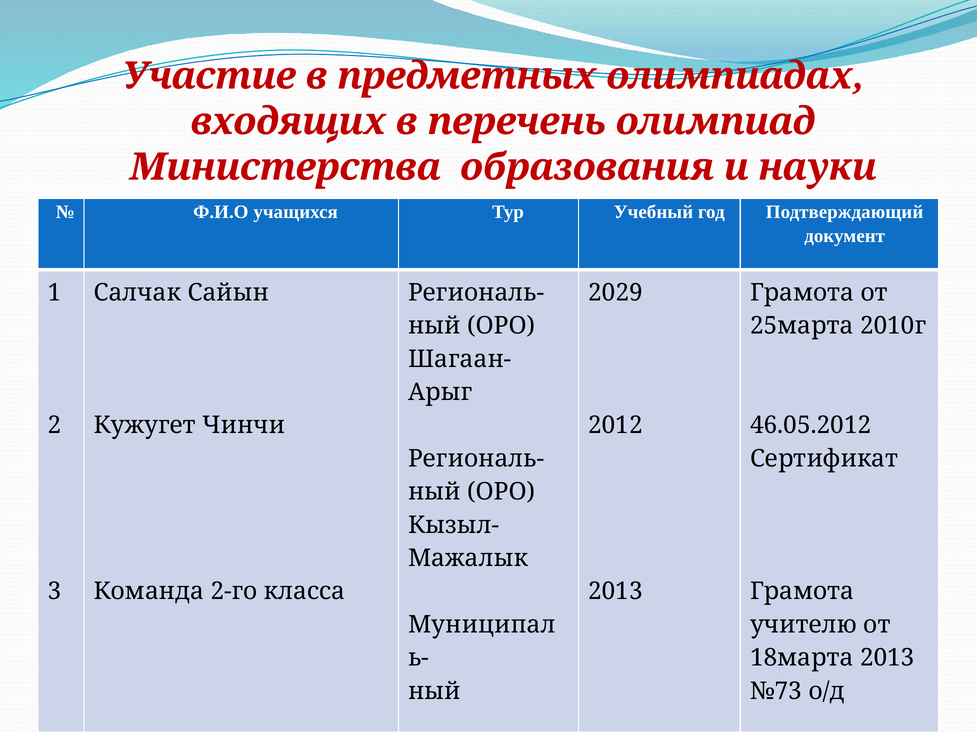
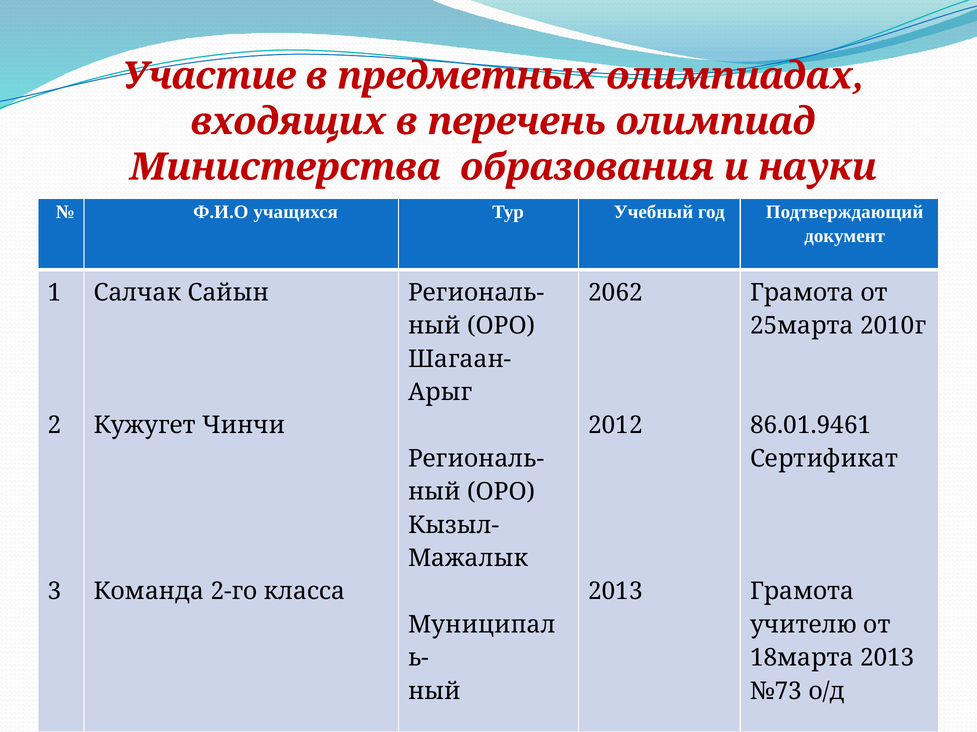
2029: 2029 -> 2062
46.05.2012: 46.05.2012 -> 86.01.9461
